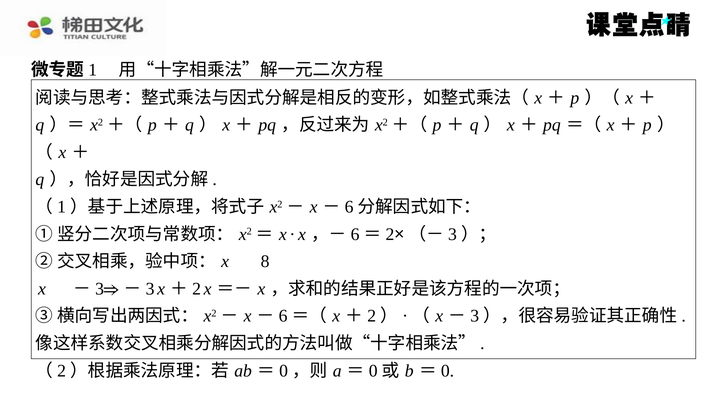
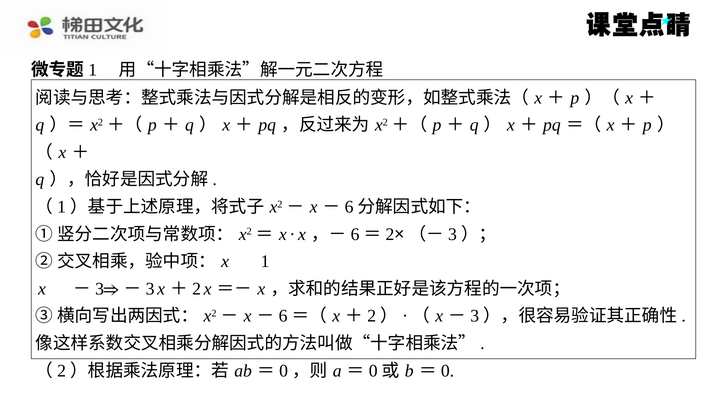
8: 8 -> 1
